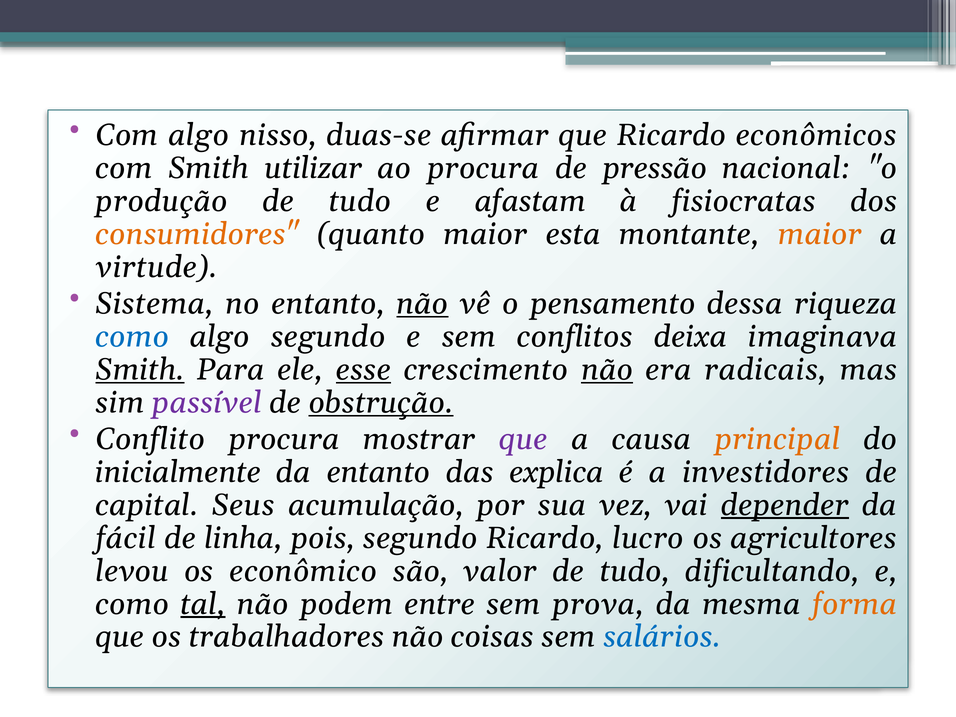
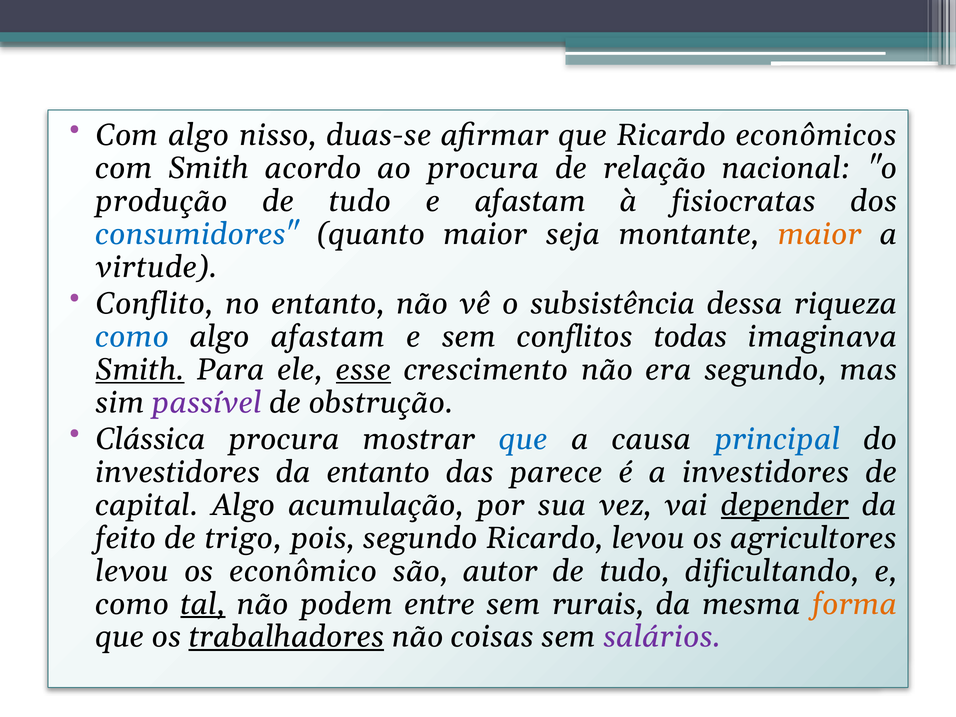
utilizar: utilizar -> acordo
pressão: pressão -> relação
consumidores colour: orange -> blue
esta: esta -> seja
Sistema: Sistema -> Conflito
não at (422, 304) underline: present -> none
pensamento: pensamento -> subsistência
algo segundo: segundo -> afastam
deixa: deixa -> todas
não at (607, 370) underline: present -> none
era radicais: radicais -> segundo
obstrução underline: present -> none
Conflito: Conflito -> Clássica
que at (523, 439) colour: purple -> blue
principal colour: orange -> blue
inicialmente at (178, 472): inicialmente -> investidores
explica: explica -> parece
capital Seus: Seus -> Algo
fácil: fácil -> feito
linha: linha -> trigo
Ricardo lucro: lucro -> levou
valor: valor -> autor
prova: prova -> rurais
trabalhadores underline: none -> present
salários colour: blue -> purple
